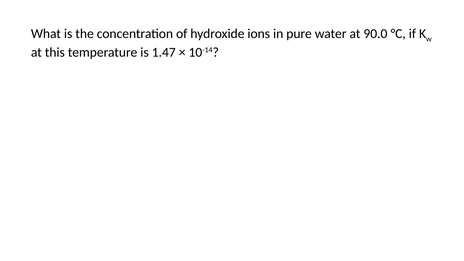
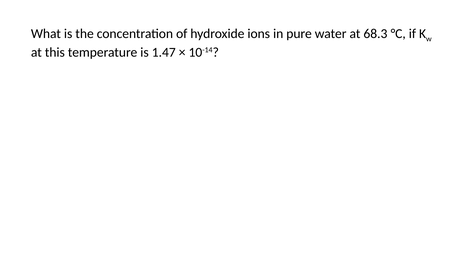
90.0: 90.0 -> 68.3
